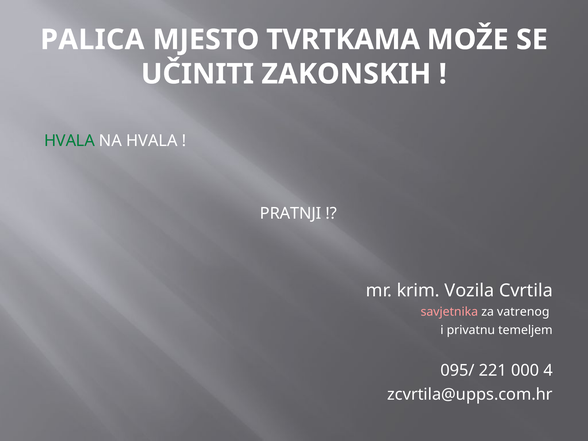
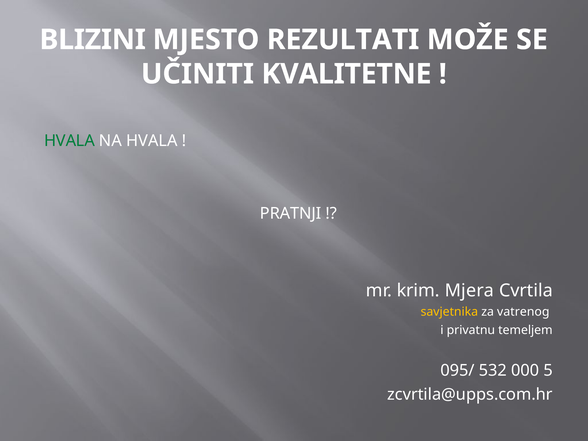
PALICA: PALICA -> BLIZINI
TVRTKAMA: TVRTKAMA -> REZULTATI
ZAKONSKIH: ZAKONSKIH -> KVALITETNE
Vozila: Vozila -> Mjera
savjetnika colour: pink -> yellow
221: 221 -> 532
4: 4 -> 5
